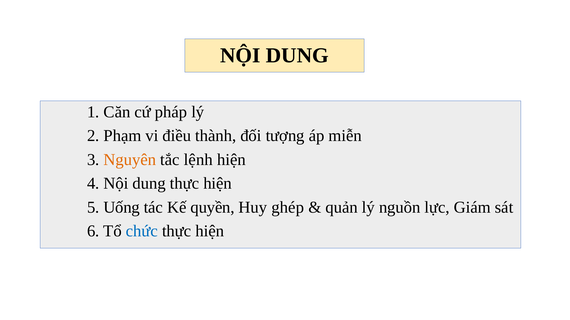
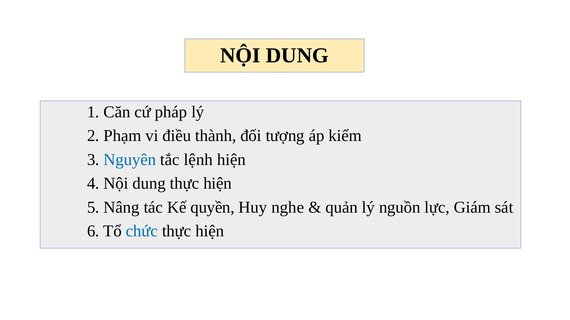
miễn: miễn -> kiểm
Nguyên colour: orange -> blue
Uống: Uống -> Nâng
ghép: ghép -> nghe
